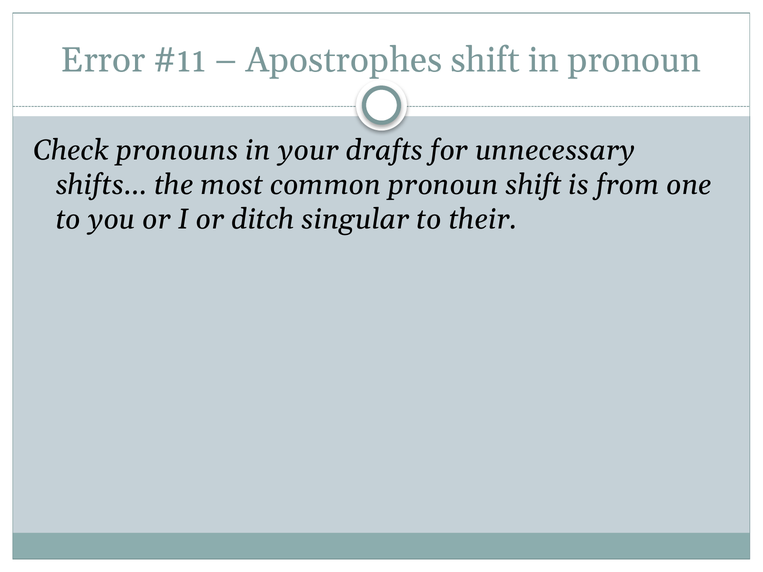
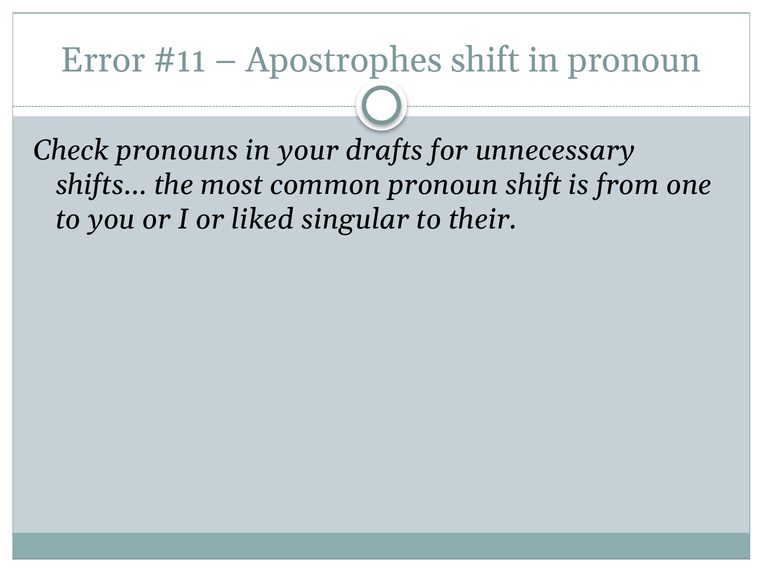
ditch: ditch -> liked
